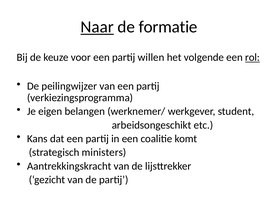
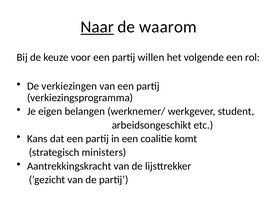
formatie: formatie -> waarom
rol underline: present -> none
peilingwijzer: peilingwijzer -> verkiezingen
